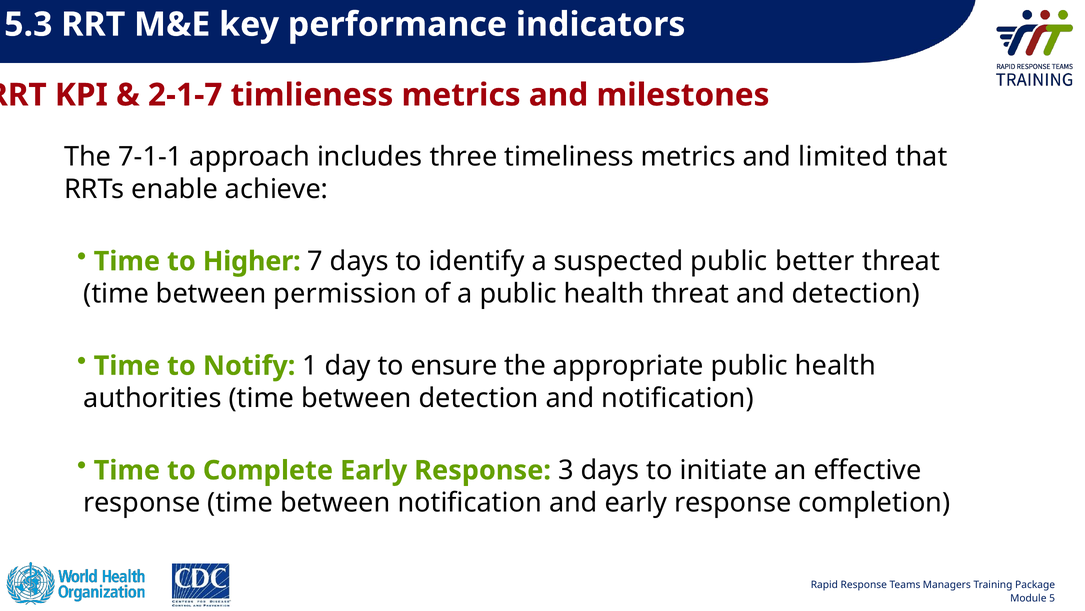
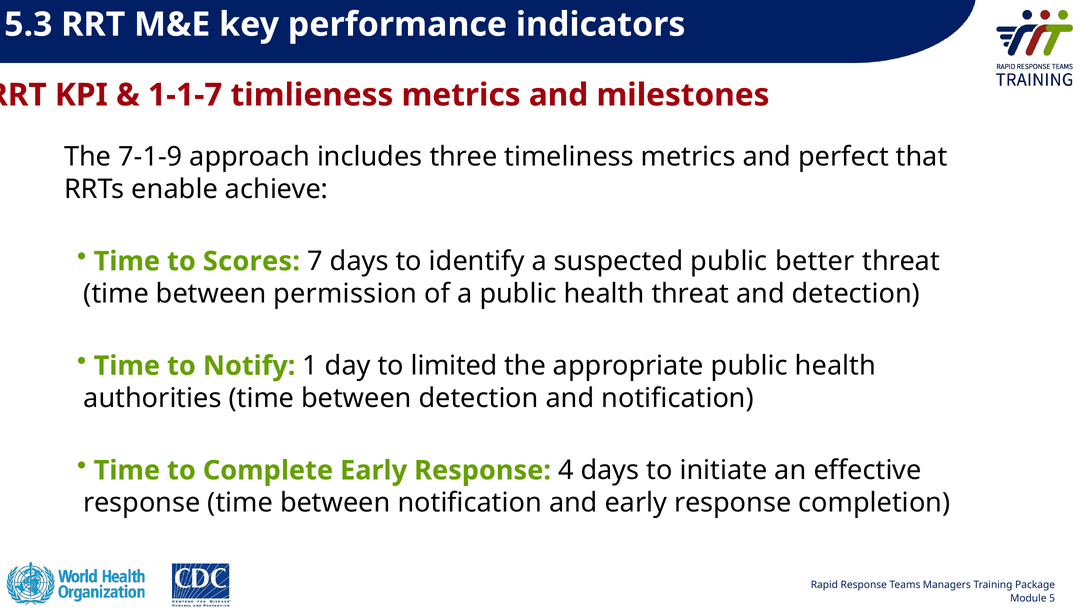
2-1-7: 2-1-7 -> 1-1-7
7-1-1: 7-1-1 -> 7-1-9
limited: limited -> perfect
Higher: Higher -> Scores
ensure: ensure -> limited
3: 3 -> 4
